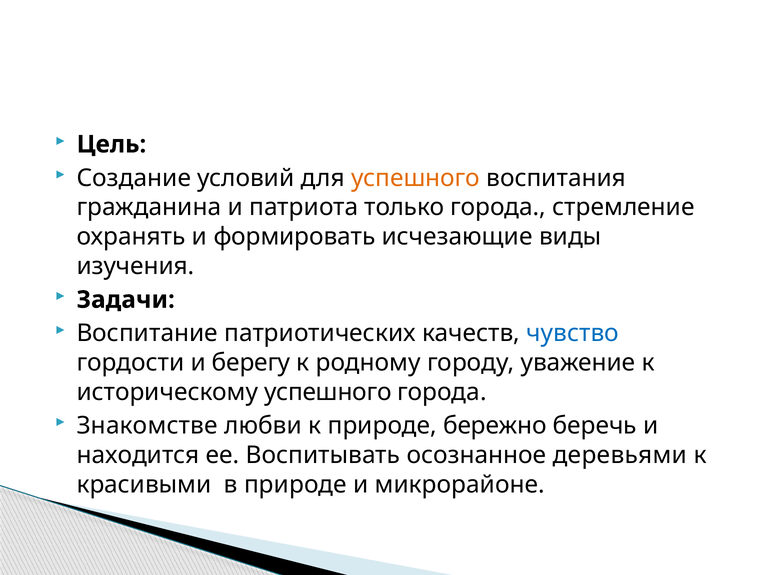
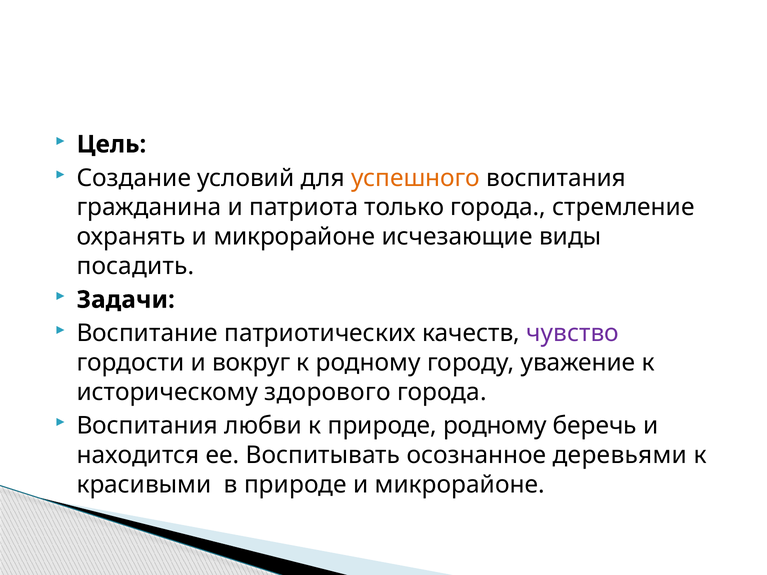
охранять и формировать: формировать -> микрорайоне
изучения: изучения -> посадить
чувство colour: blue -> purple
берегу: берегу -> вокруг
историческому успешного: успешного -> здорового
Знакомстве at (147, 426): Знакомстве -> Воспитания
природе бережно: бережно -> родному
